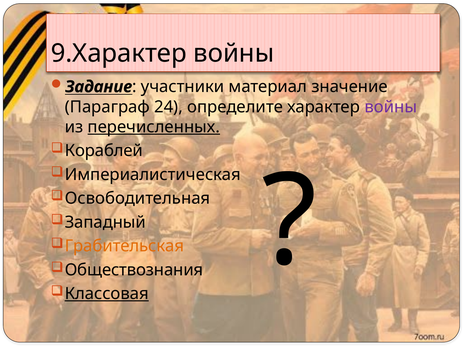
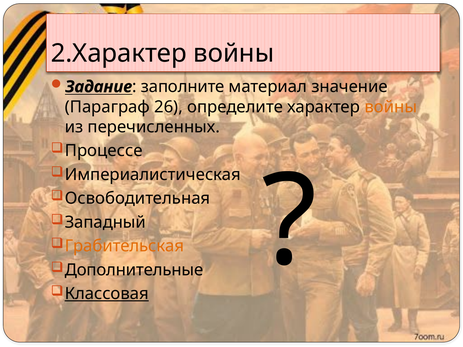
9.Характер: 9.Характер -> 2.Характер
участники: участники -> заполните
24: 24 -> 26
войны at (391, 107) colour: purple -> orange
перечисленных underline: present -> none
Кораблей: Кораблей -> Процессе
Обществознания: Обществознания -> Дополнительные
